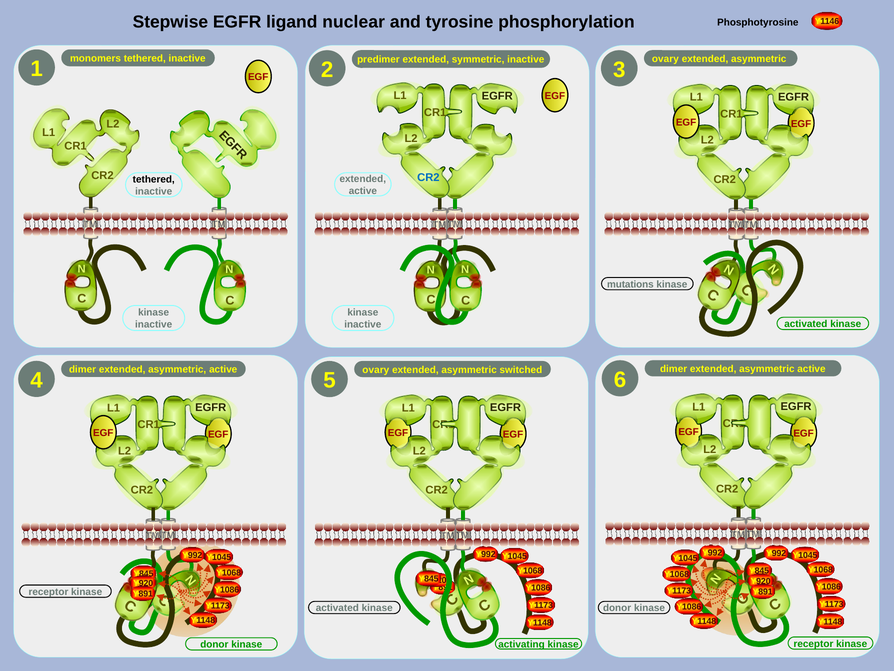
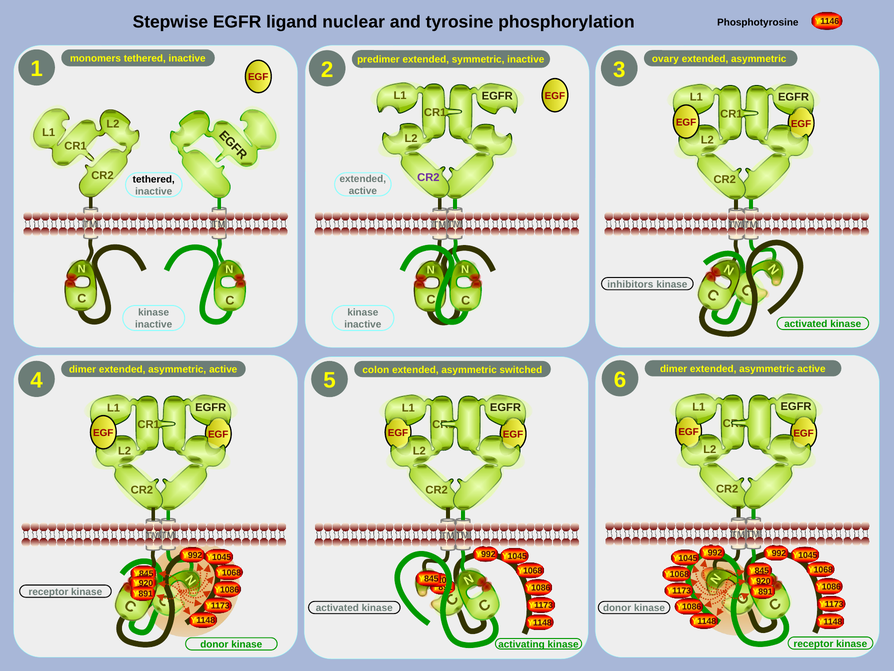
CR2 at (428, 178) colour: blue -> purple
mutations: mutations -> inhibitors
ovary at (376, 369): ovary -> colon
